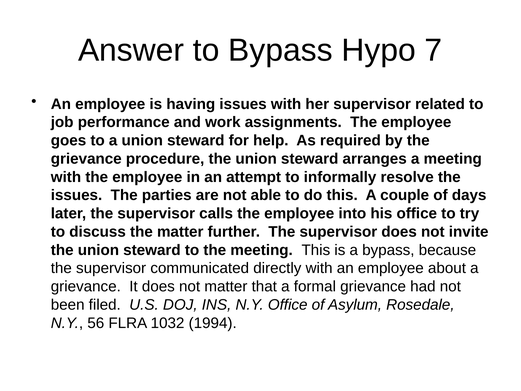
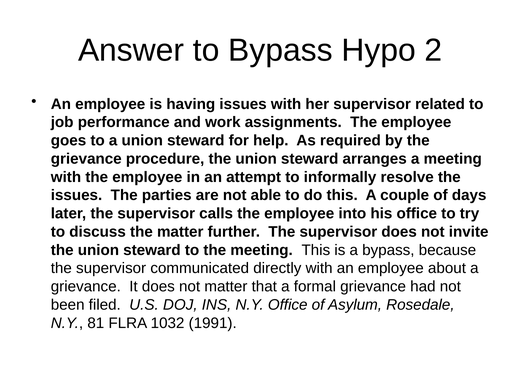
7: 7 -> 2
56: 56 -> 81
1994: 1994 -> 1991
